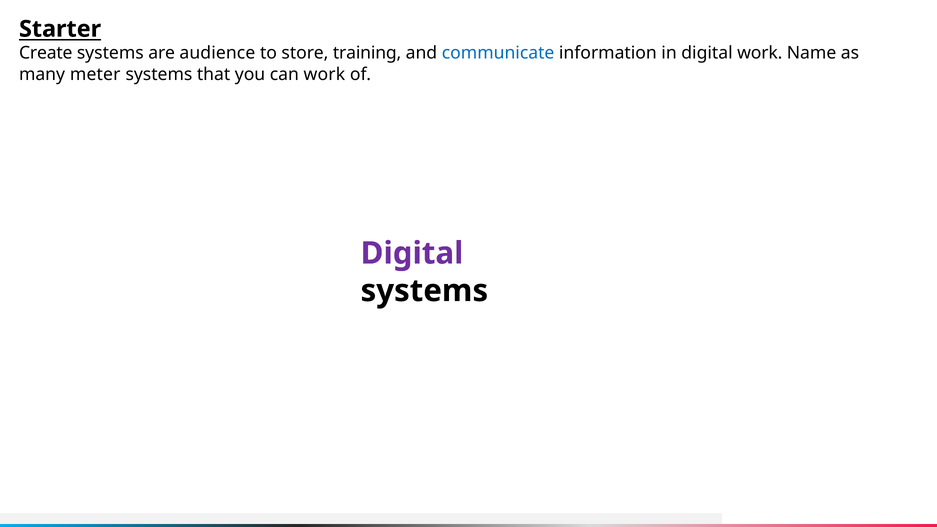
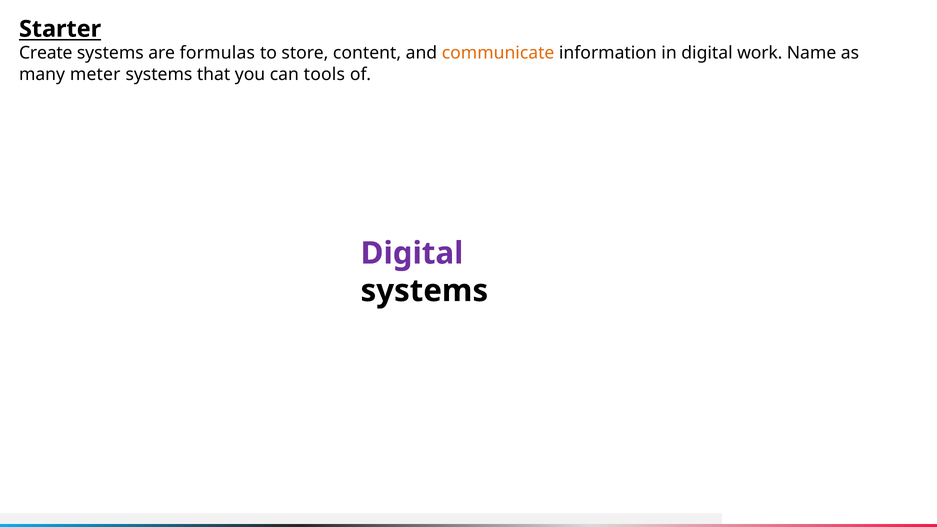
audience: audience -> formulas
training: training -> content
communicate colour: blue -> orange
can work: work -> tools
